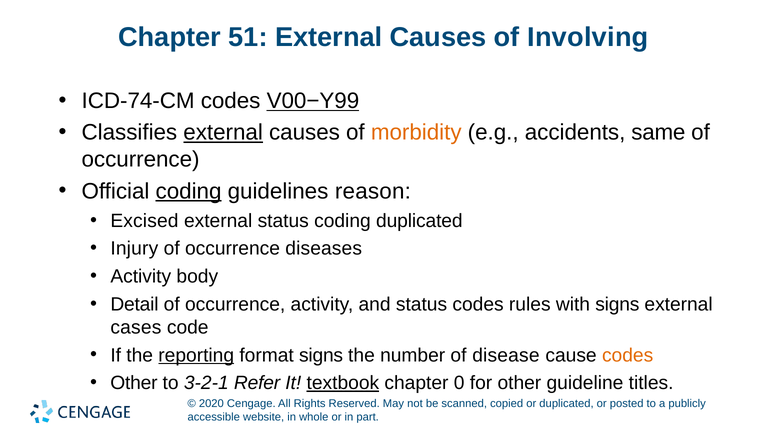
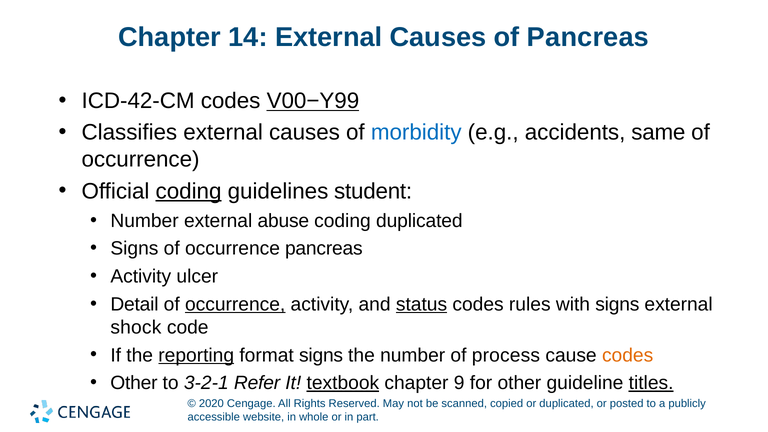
51: 51 -> 14
of Involving: Involving -> Pancreas
ICD-74-CM: ICD-74-CM -> ICD-42-CM
external at (223, 133) underline: present -> none
morbidity colour: orange -> blue
reason: reason -> student
Excised at (144, 221): Excised -> Number
external status: status -> abuse
Injury at (134, 249): Injury -> Signs
occurrence diseases: diseases -> pancreas
body: body -> ulcer
occurrence at (235, 304) underline: none -> present
status at (422, 304) underline: none -> present
cases: cases -> shock
disease: disease -> process
0: 0 -> 9
titles underline: none -> present
